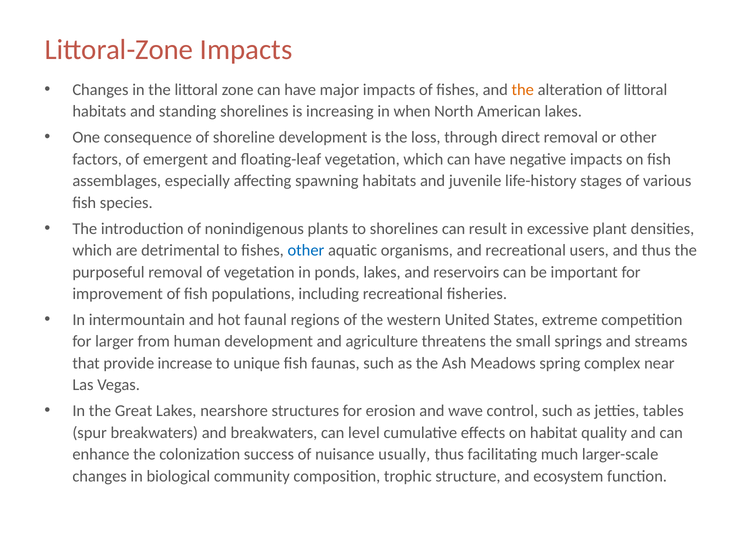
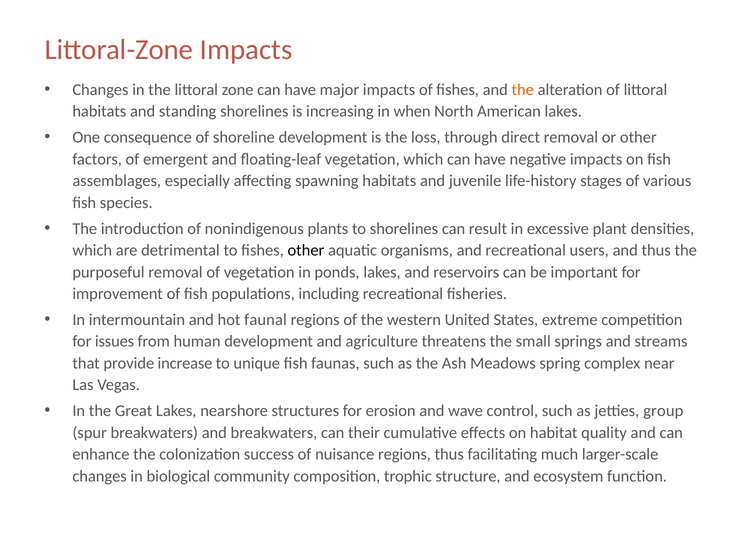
other at (306, 250) colour: blue -> black
larger: larger -> issues
tables: tables -> group
level: level -> their
nuisance usually: usually -> regions
